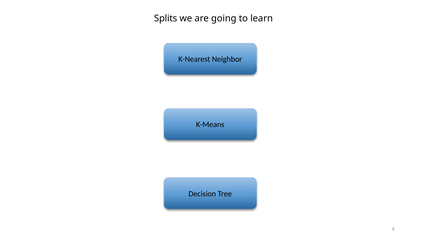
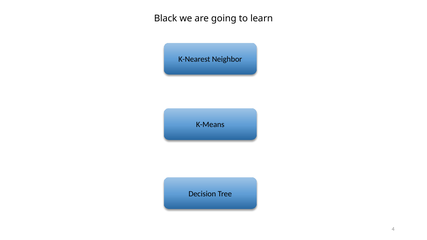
Splits: Splits -> Black
